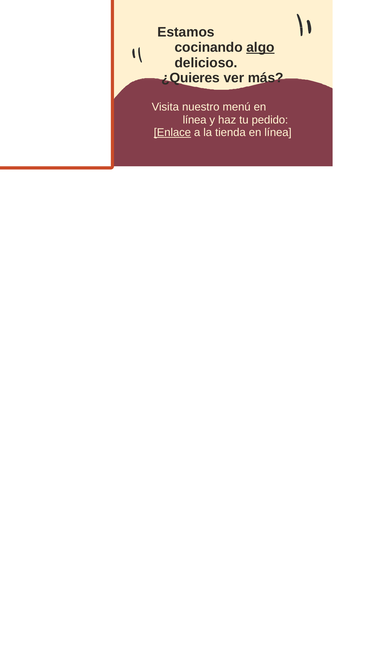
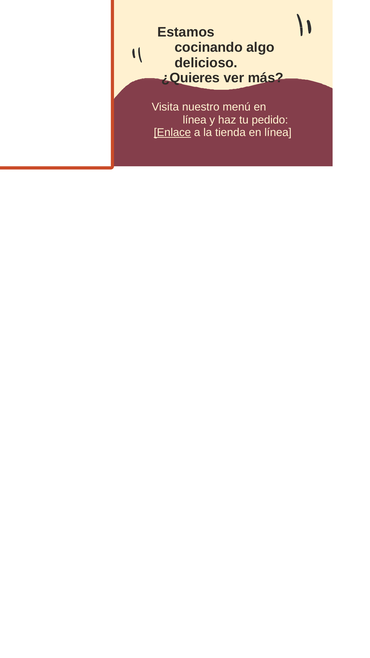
algo underline: present -> none
